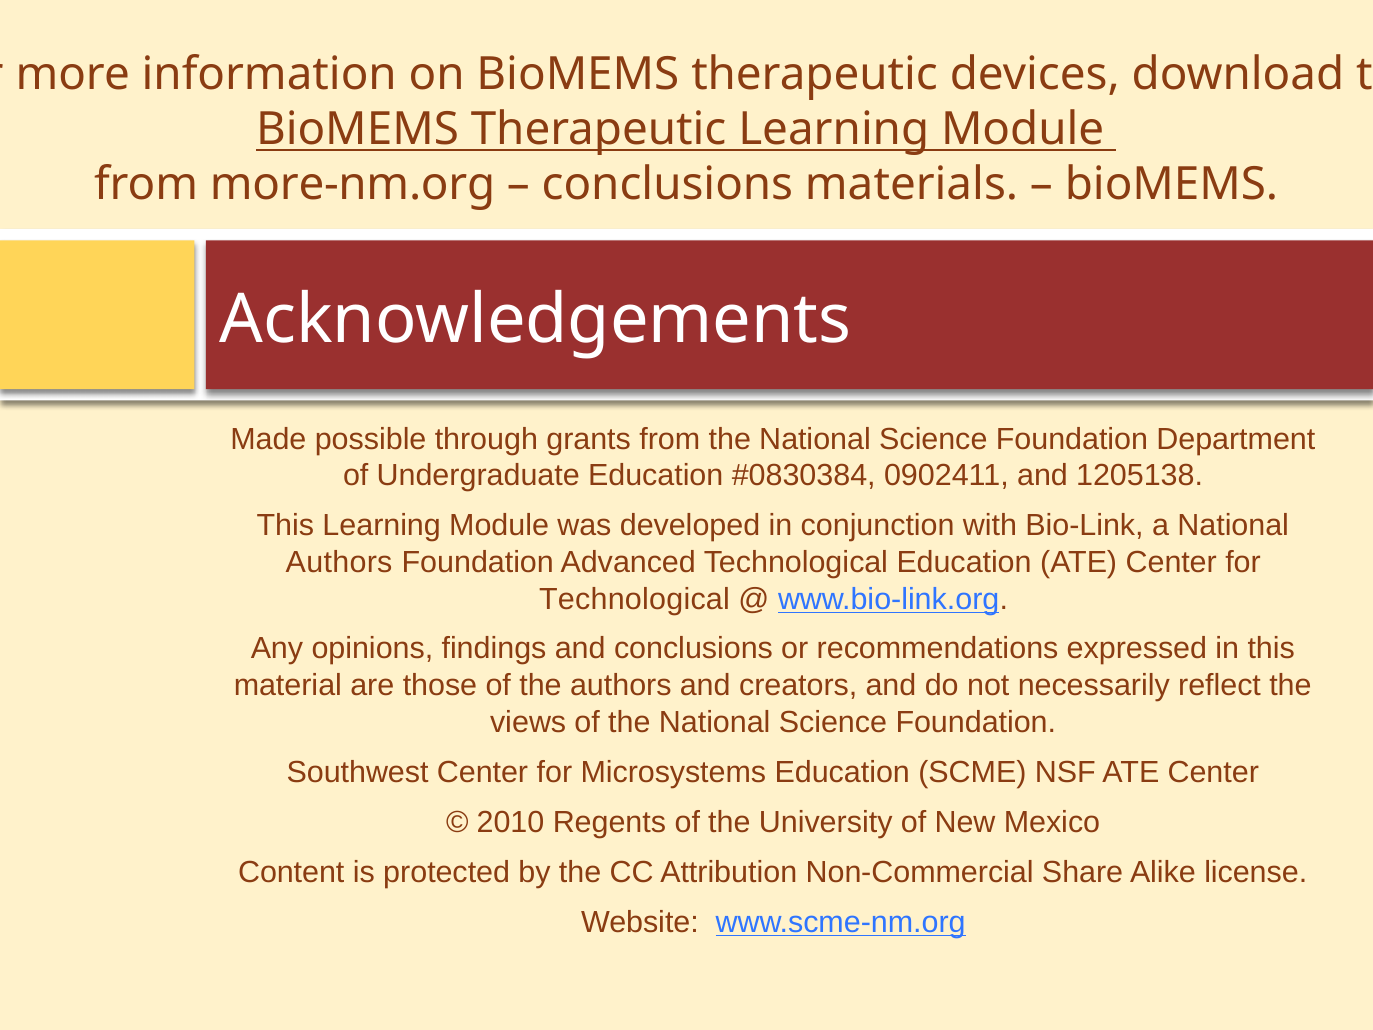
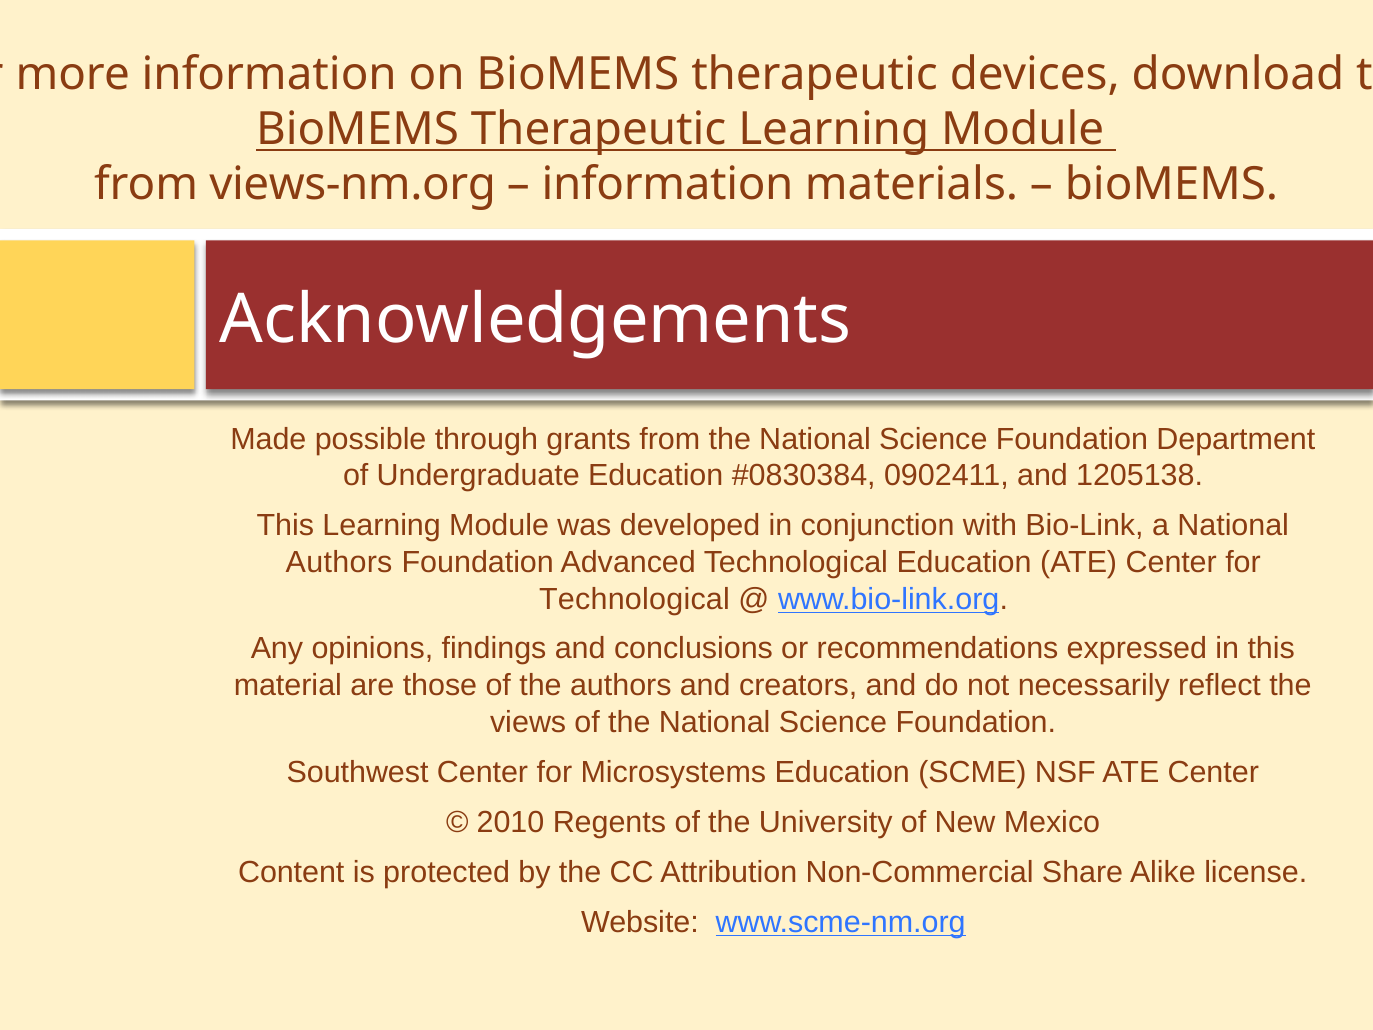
more-nm.org: more-nm.org -> views-nm.org
conclusions at (667, 184): conclusions -> information
